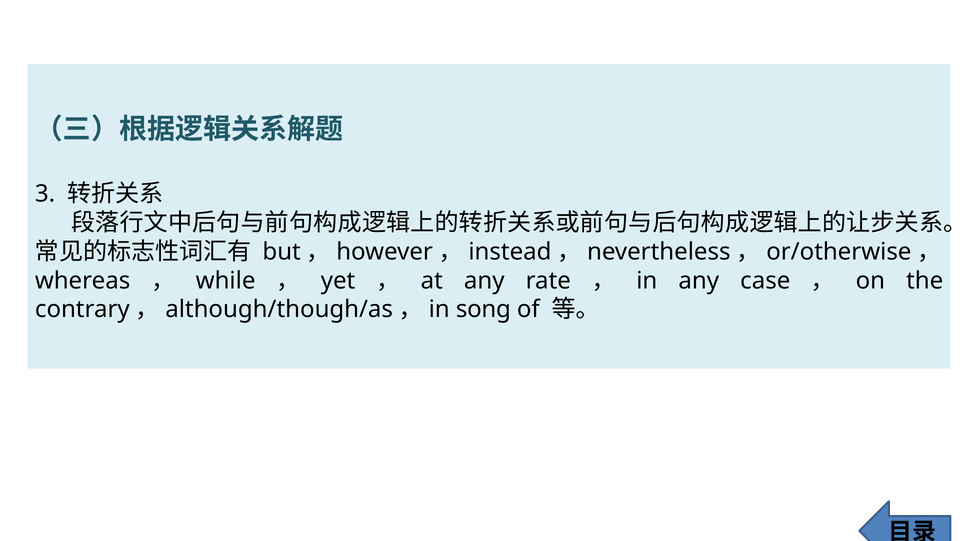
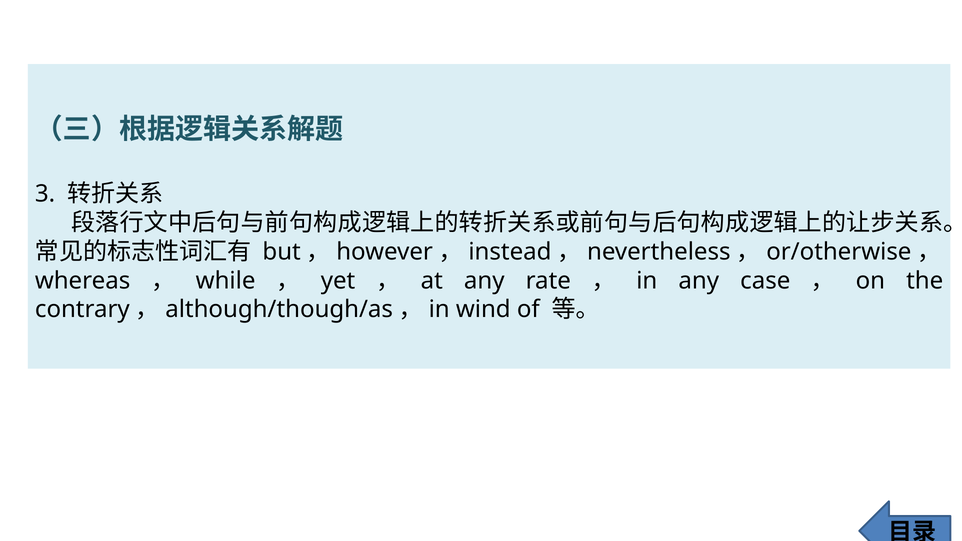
song: song -> wind
